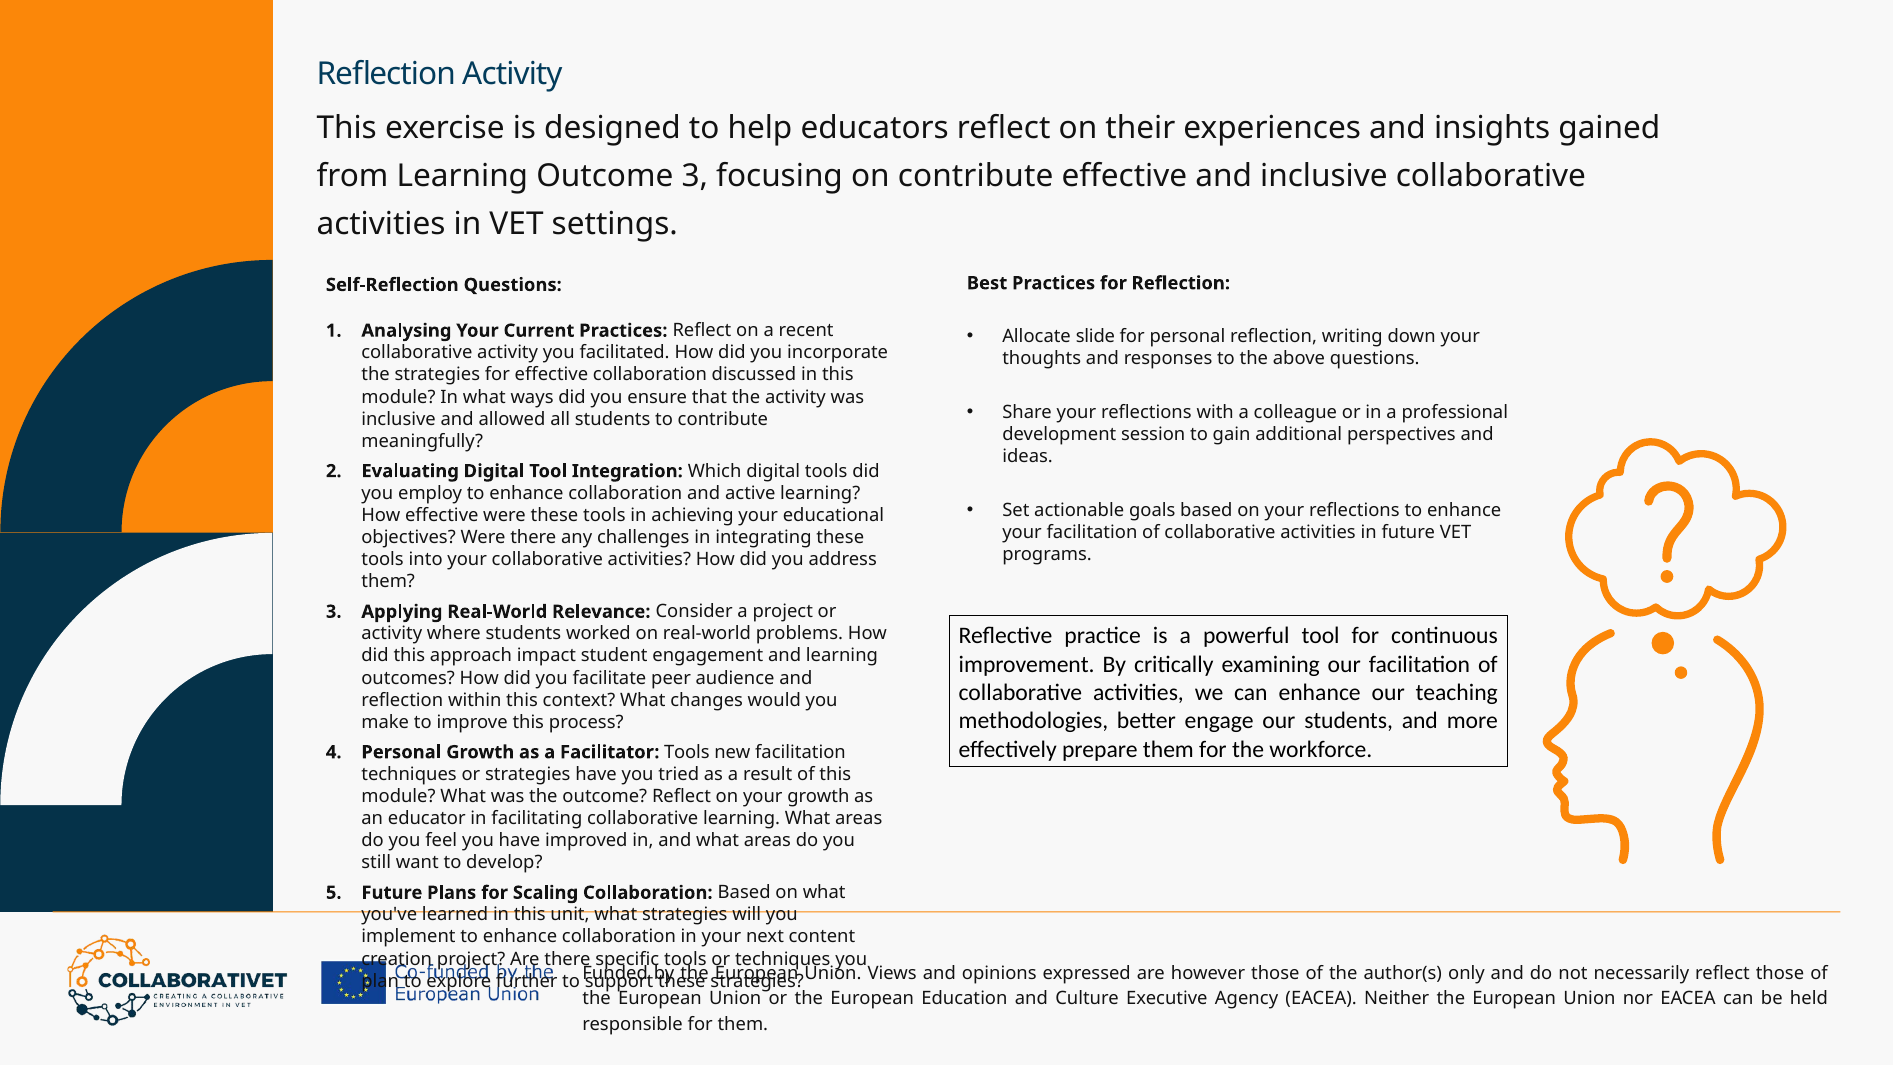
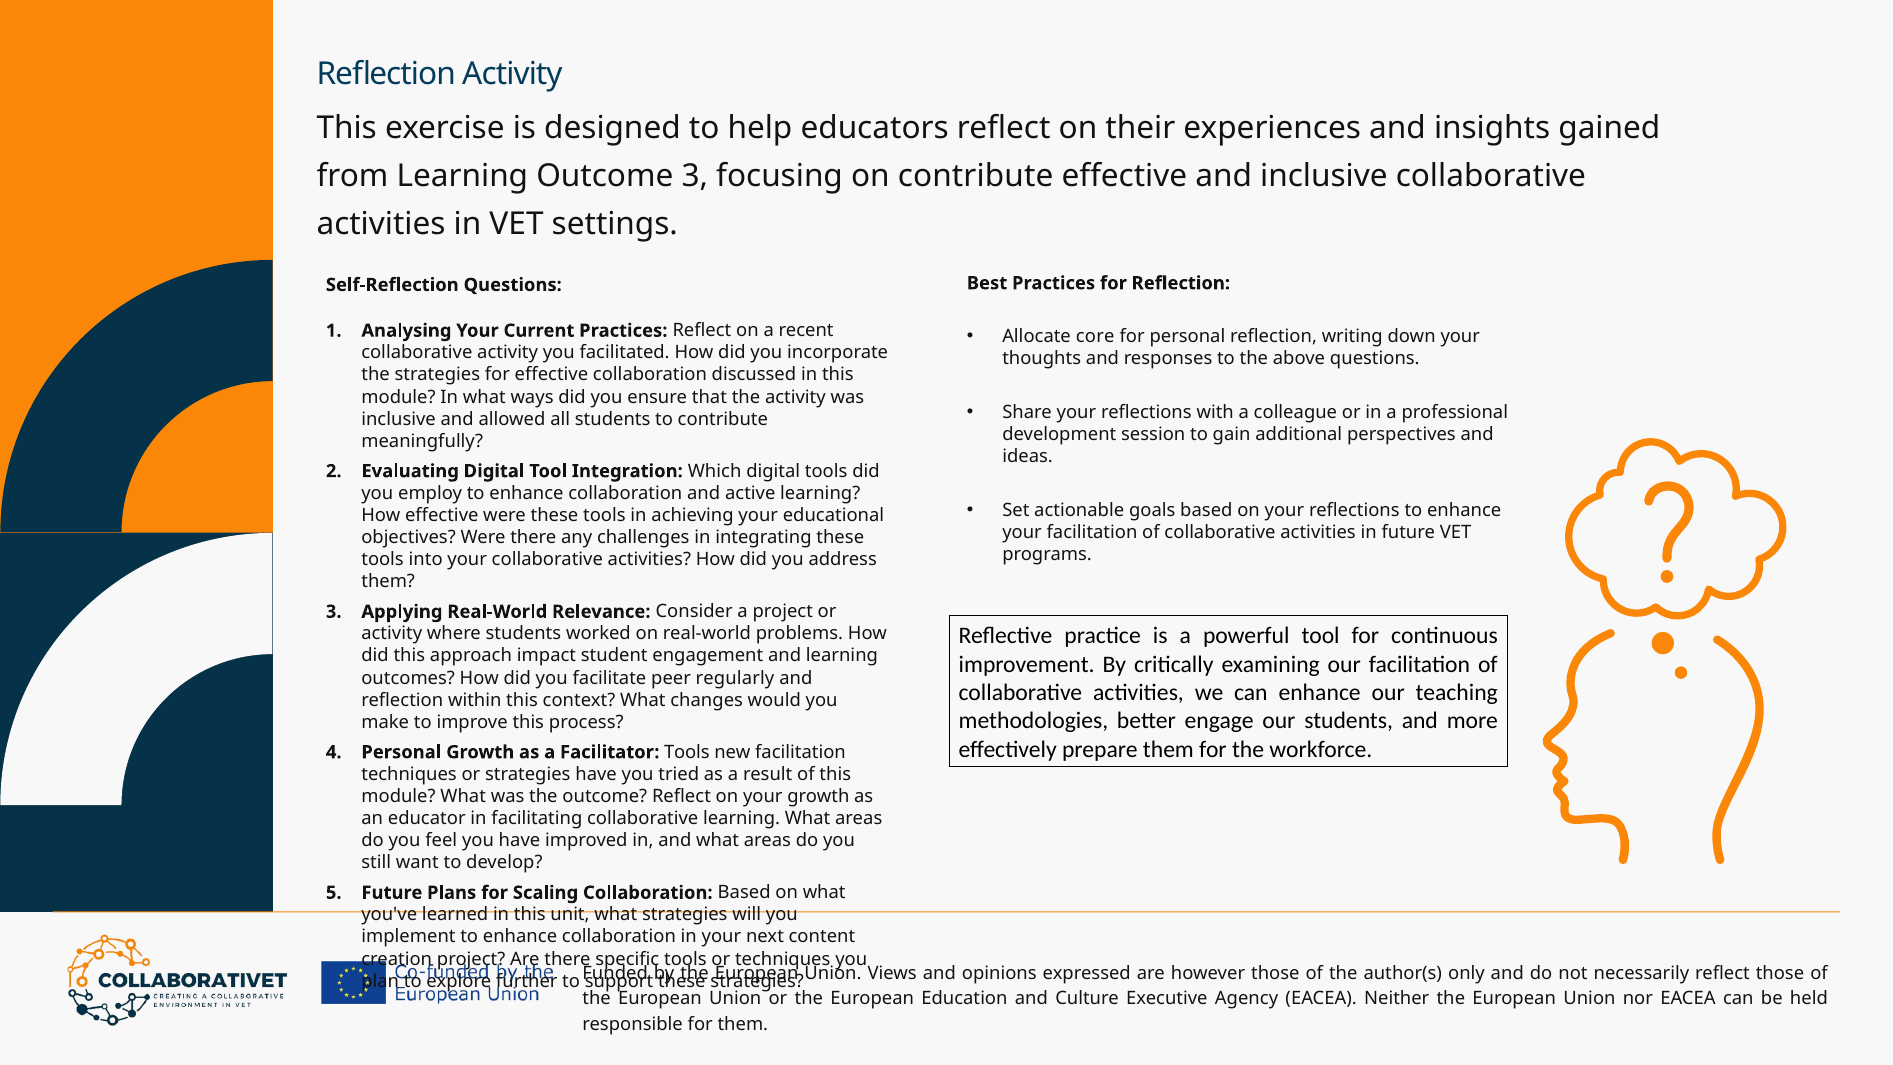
slide: slide -> core
audience: audience -> regularly
